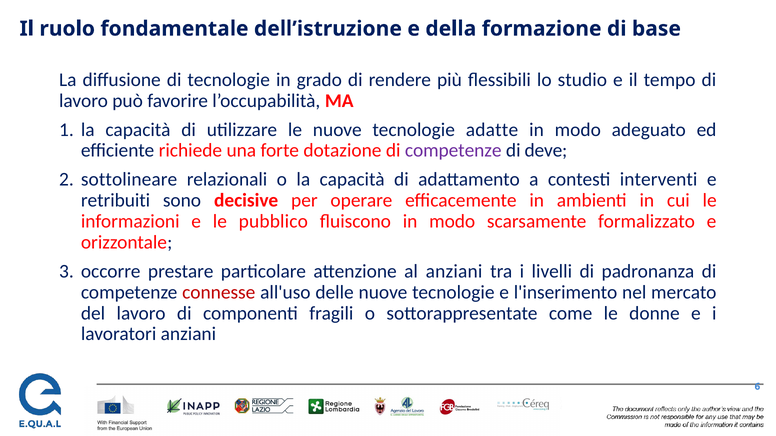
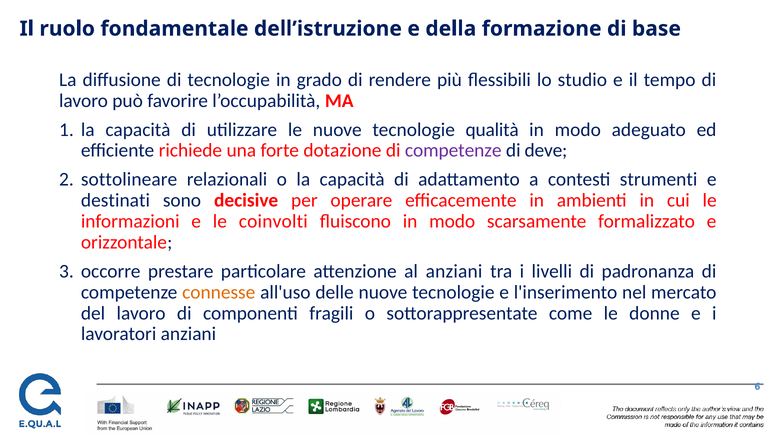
adatte: adatte -> qualità
interventi: interventi -> strumenti
retribuiti: retribuiti -> destinati
pubblico: pubblico -> coinvolti
connesse colour: red -> orange
